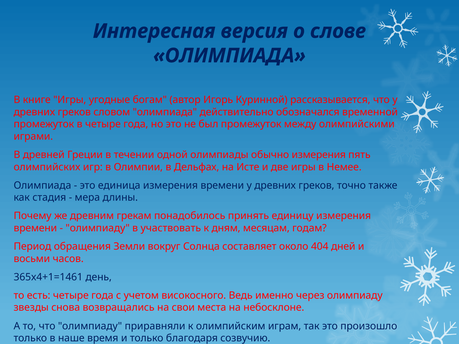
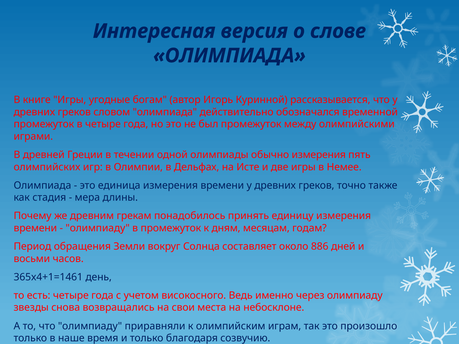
в участвовать: участвовать -> промежуток
404: 404 -> 886
